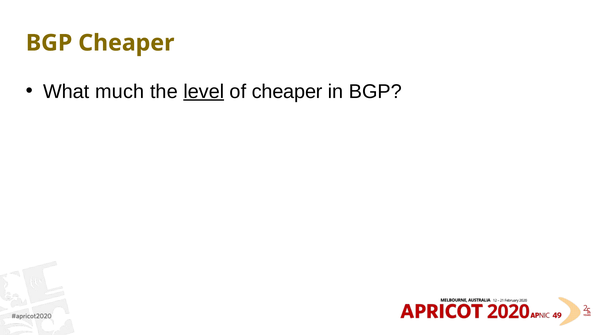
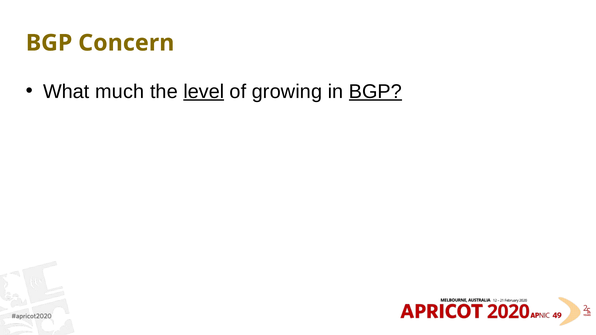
BGP Cheaper: Cheaper -> Concern
of cheaper: cheaper -> growing
BGP at (375, 92) underline: none -> present
